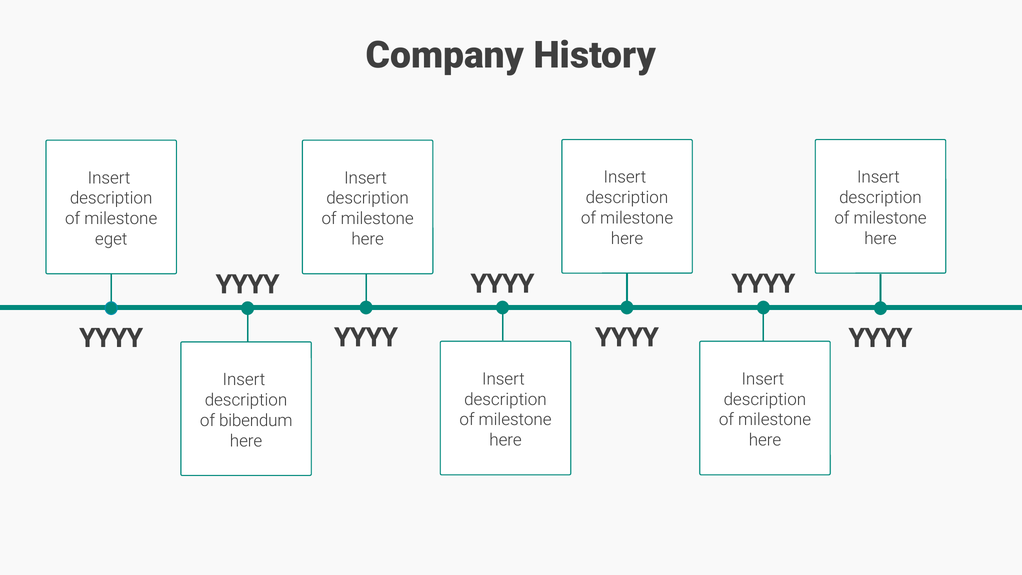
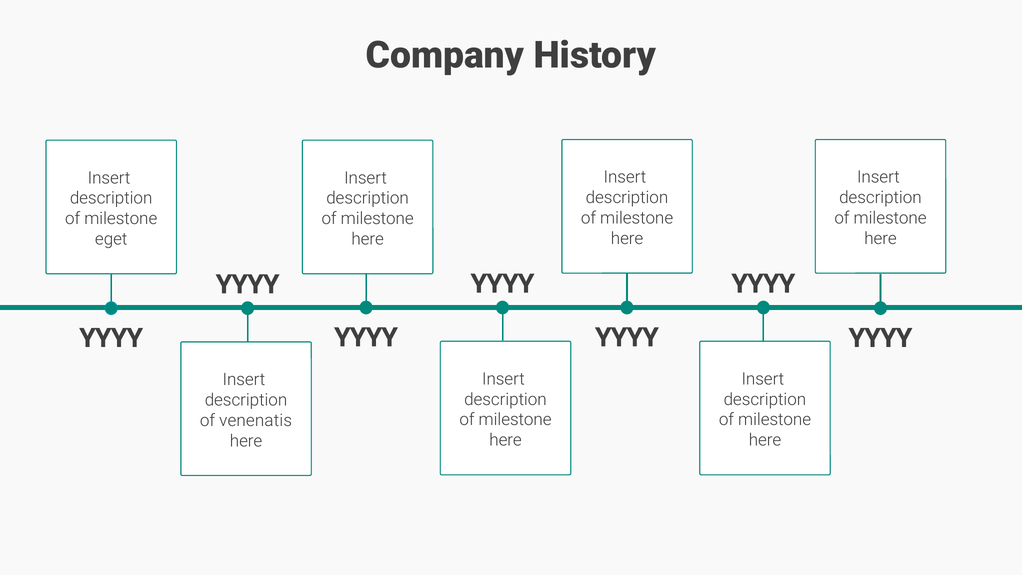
bibendum: bibendum -> venenatis
